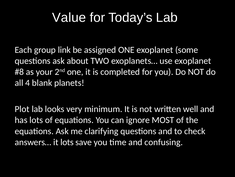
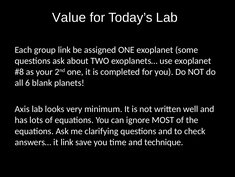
4: 4 -> 6
Plot: Plot -> Axis
it lots: lots -> link
confusing: confusing -> technique
